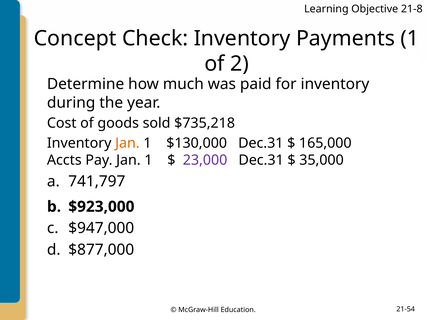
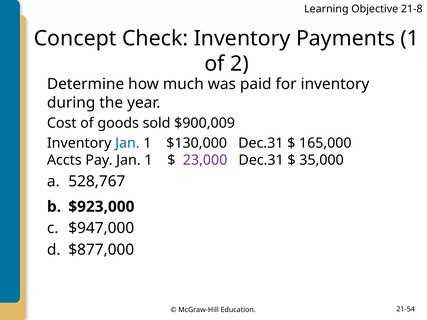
$735,218: $735,218 -> $900,009
Jan at (127, 143) colour: orange -> blue
741,797: 741,797 -> 528,767
